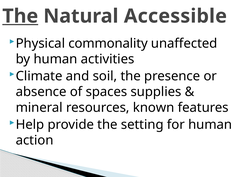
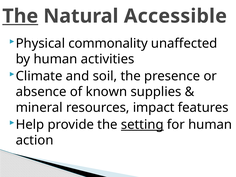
spaces: spaces -> known
known: known -> impact
setting underline: none -> present
